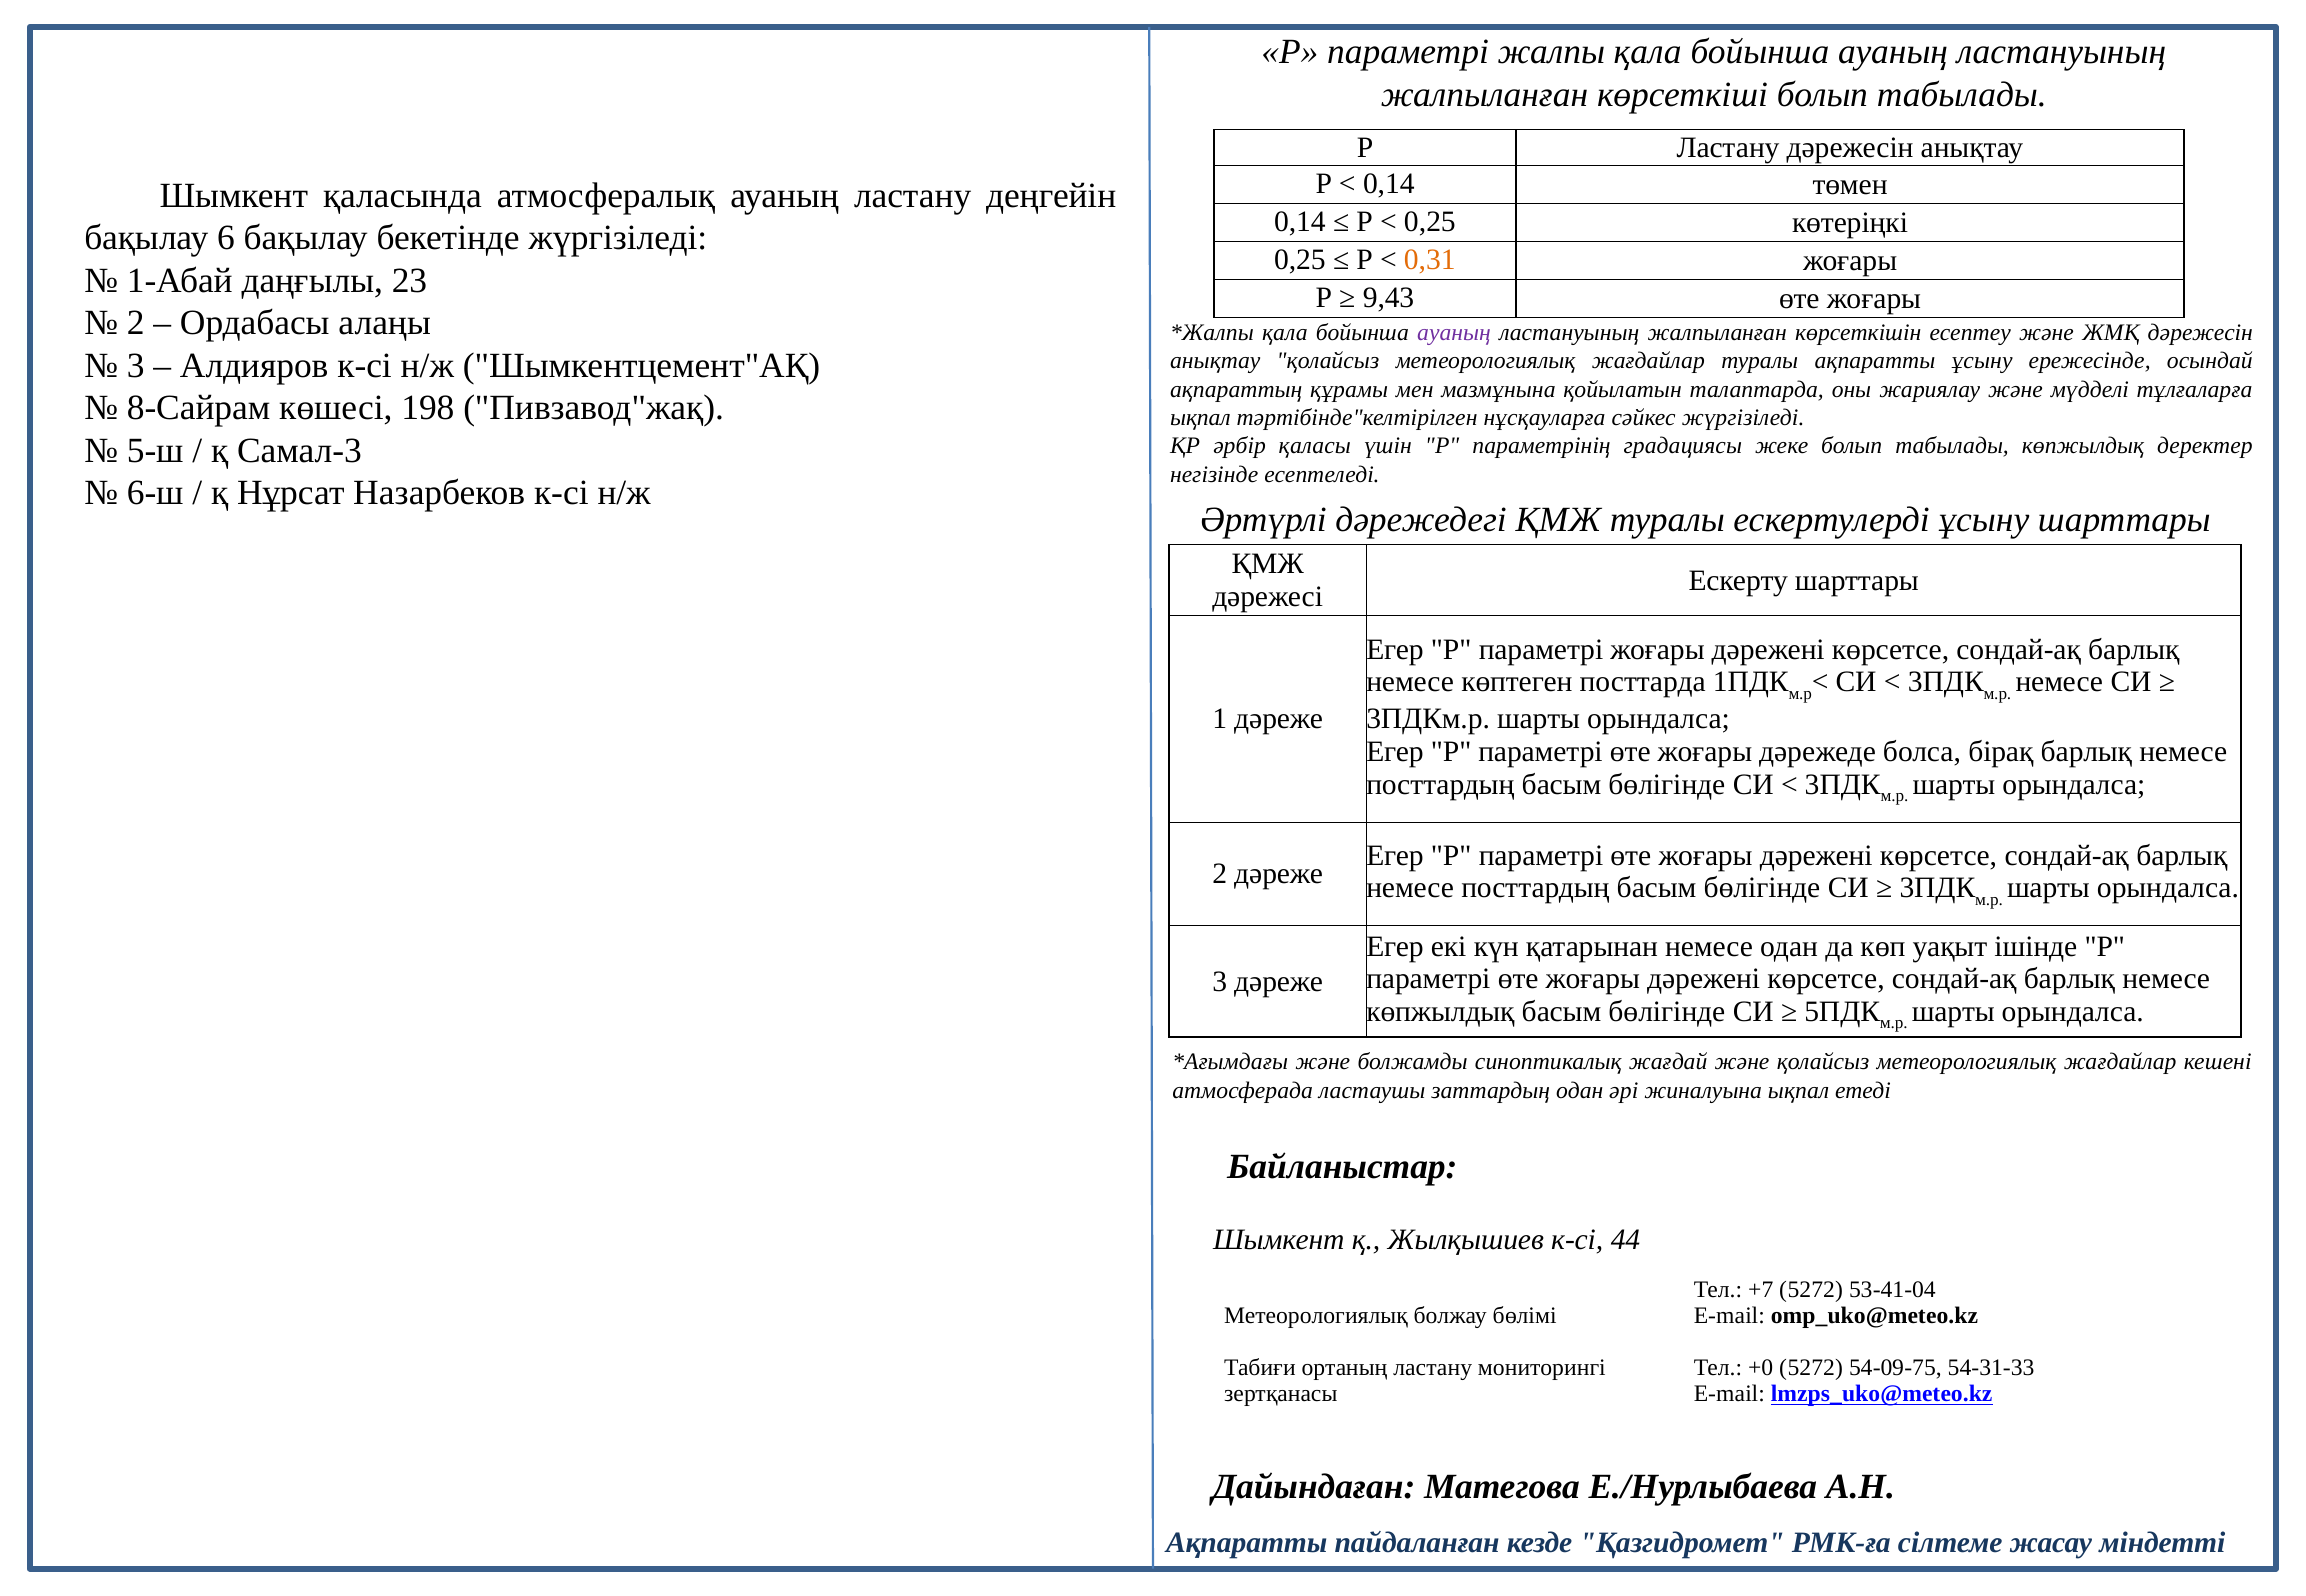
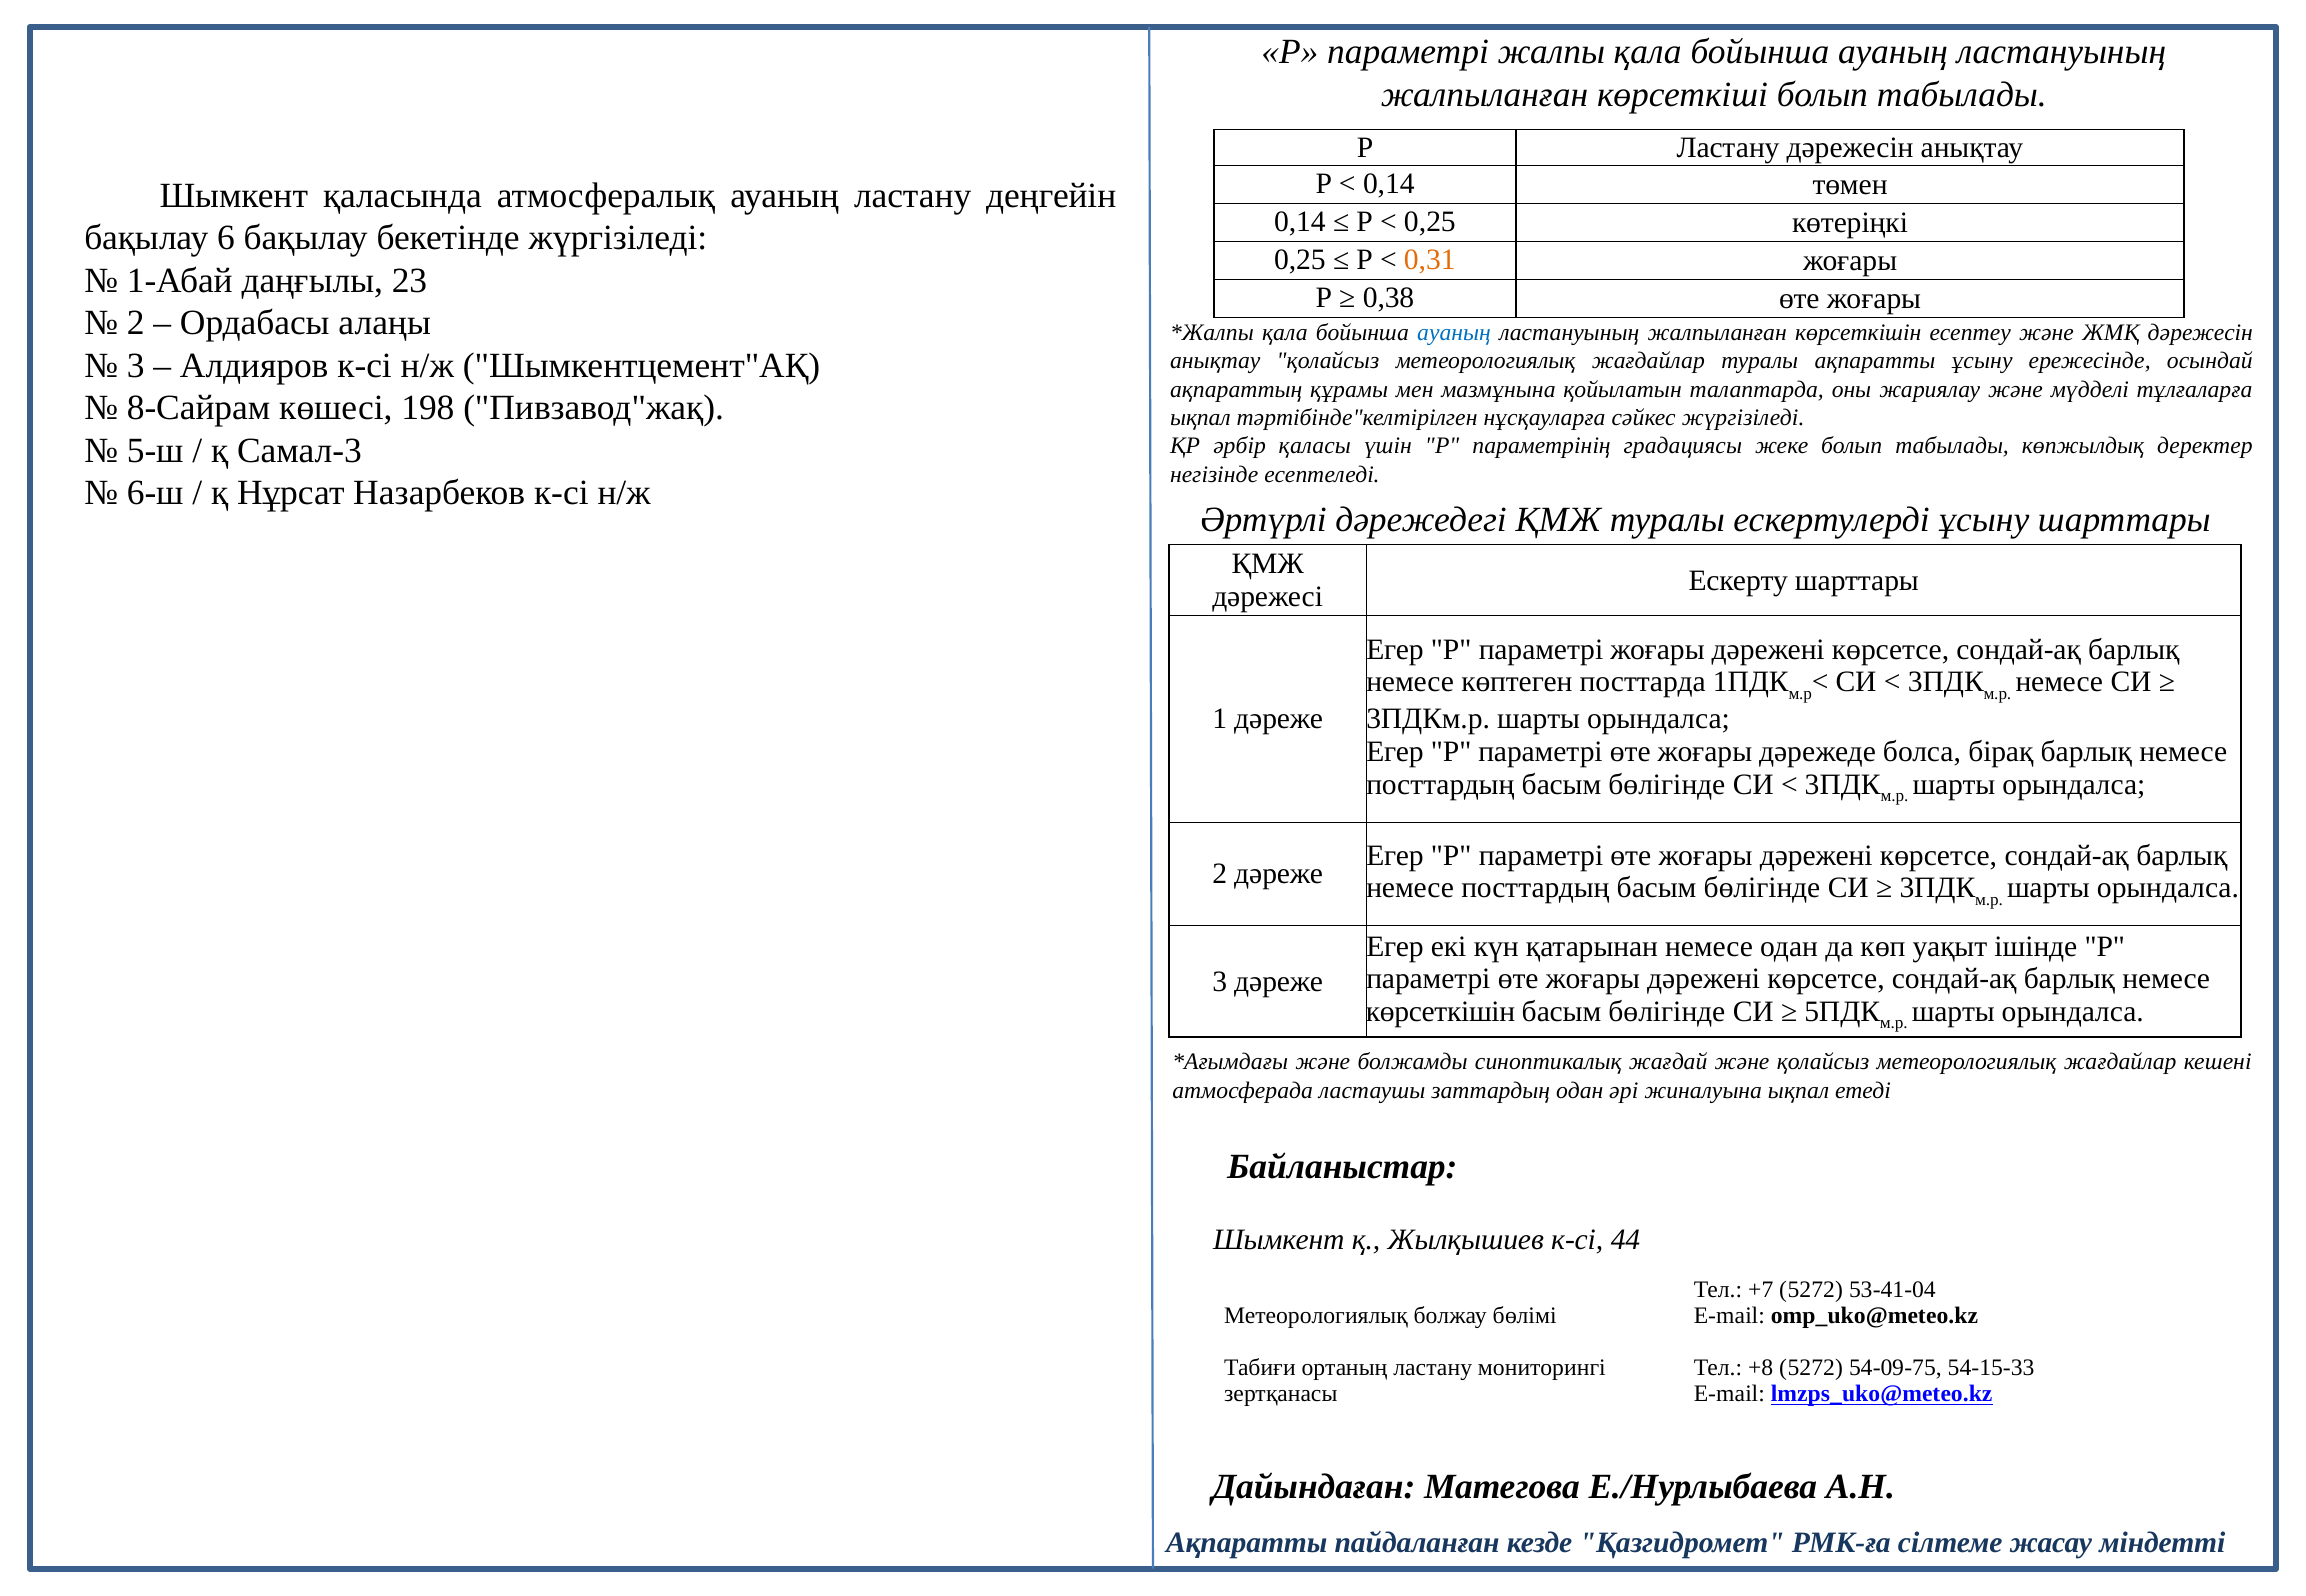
9,43: 9,43 -> 0,38
ауаның at (1454, 333) colour: purple -> blue
көпжылдық at (1440, 1012): көпжылдық -> көрсеткішін
+0: +0 -> +8
54-31-33: 54-31-33 -> 54-15-33
